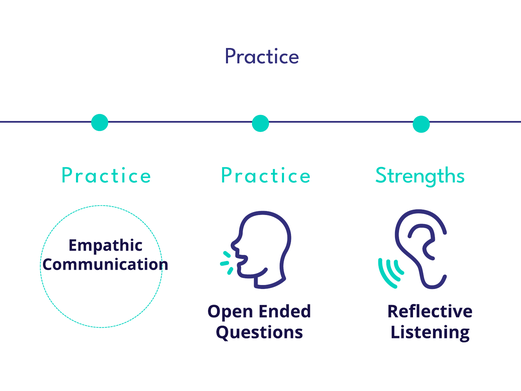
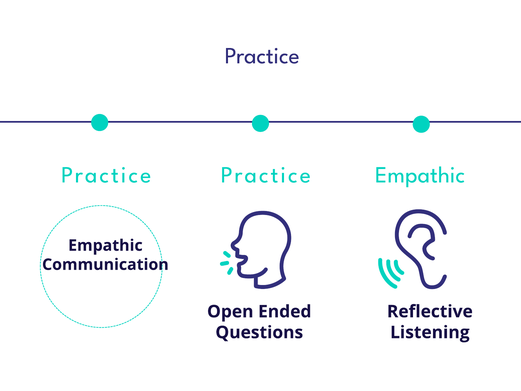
Practice Practice Strengths: Strengths -> Empathic
